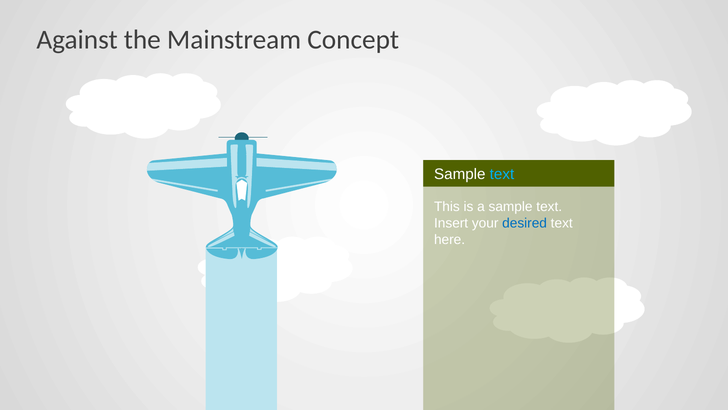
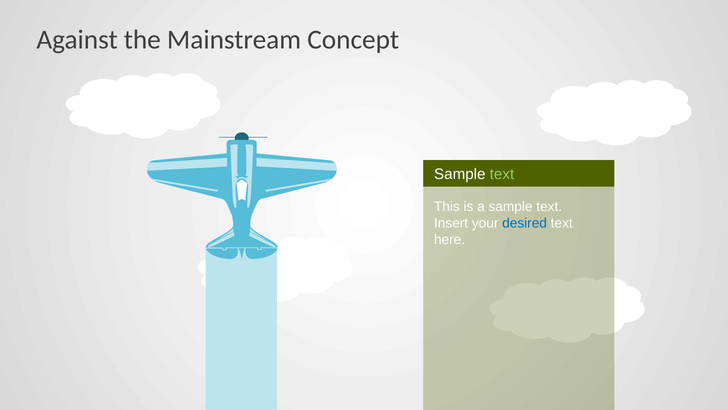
text at (502, 174) colour: light blue -> light green
